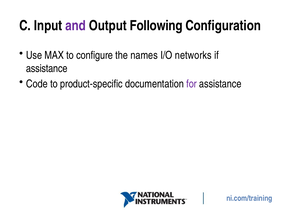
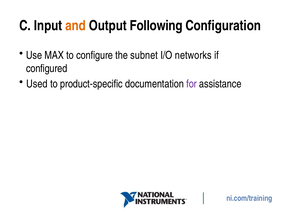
and colour: purple -> orange
names: names -> subnet
assistance at (47, 68): assistance -> configured
Code: Code -> Used
